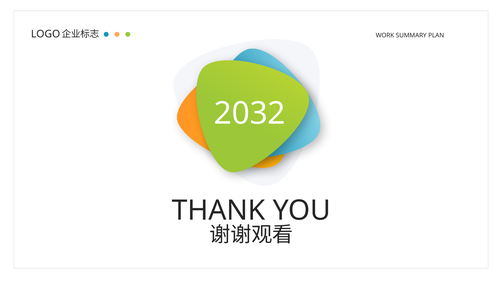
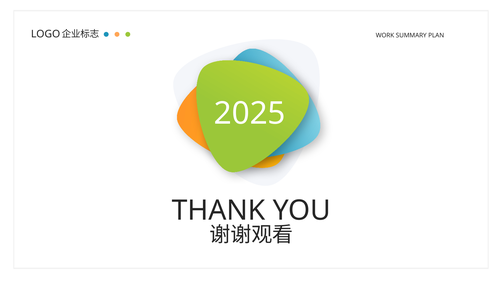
2032: 2032 -> 2025
